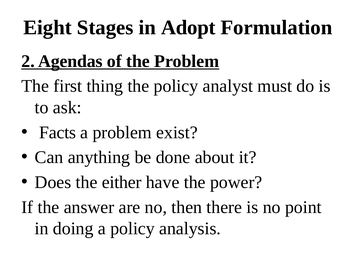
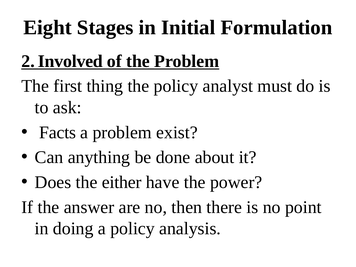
Adopt: Adopt -> Initial
Agendas: Agendas -> Involved
